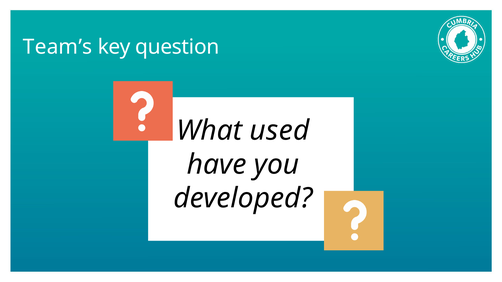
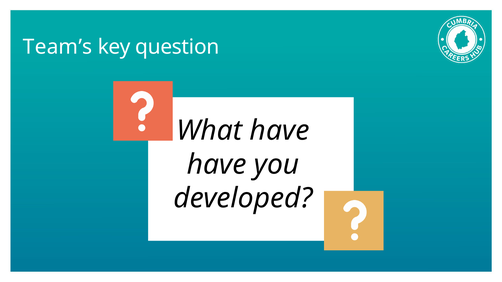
What used: used -> have
